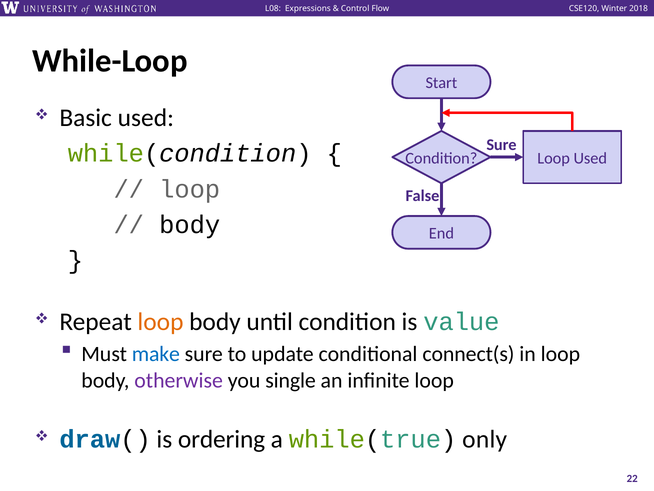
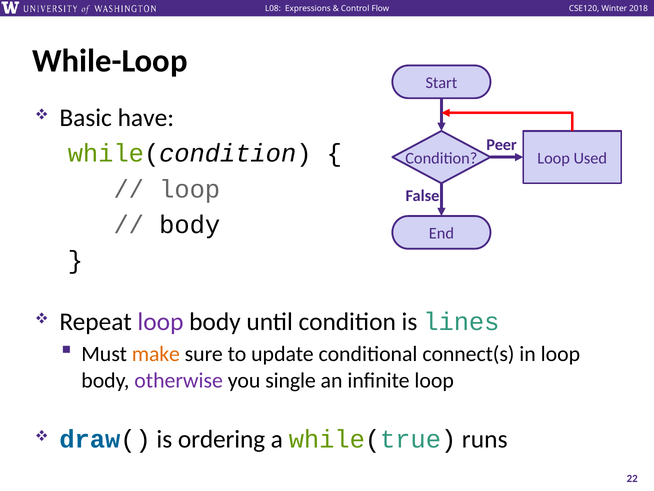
Basic used: used -> have
Sure at (501, 145): Sure -> Peer
loop at (160, 321) colour: orange -> purple
value: value -> lines
make colour: blue -> orange
only: only -> runs
